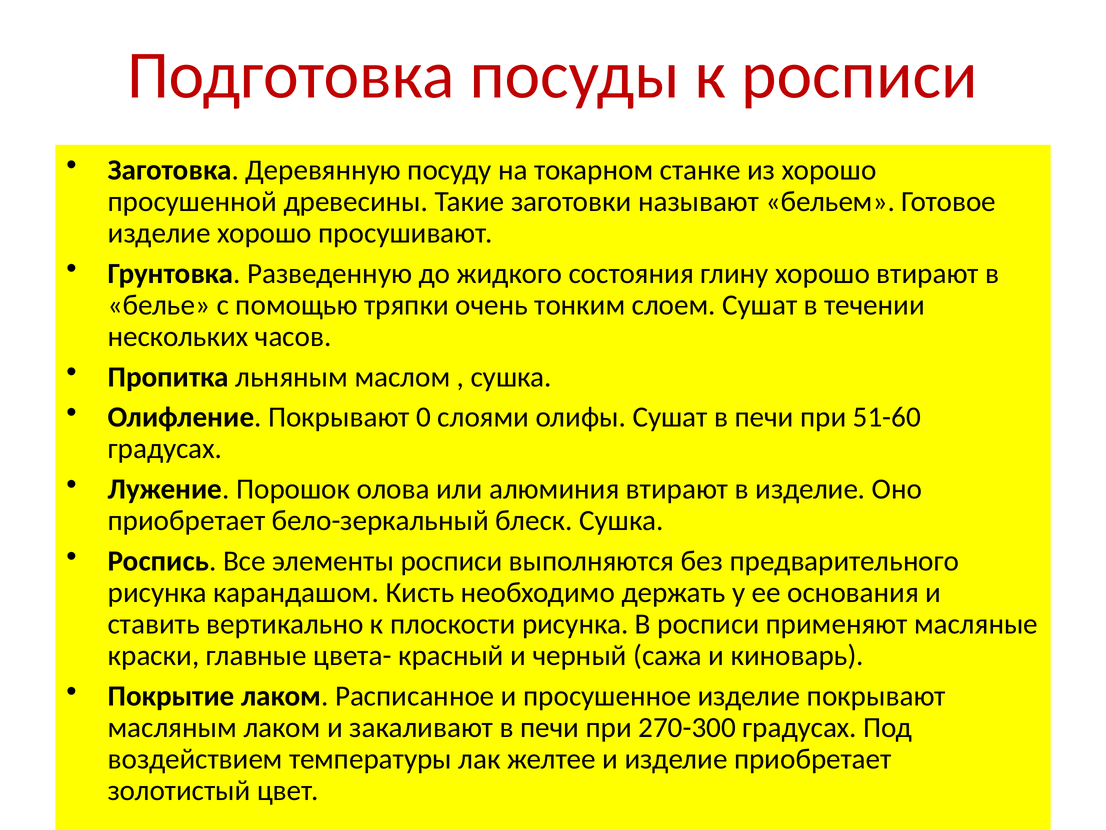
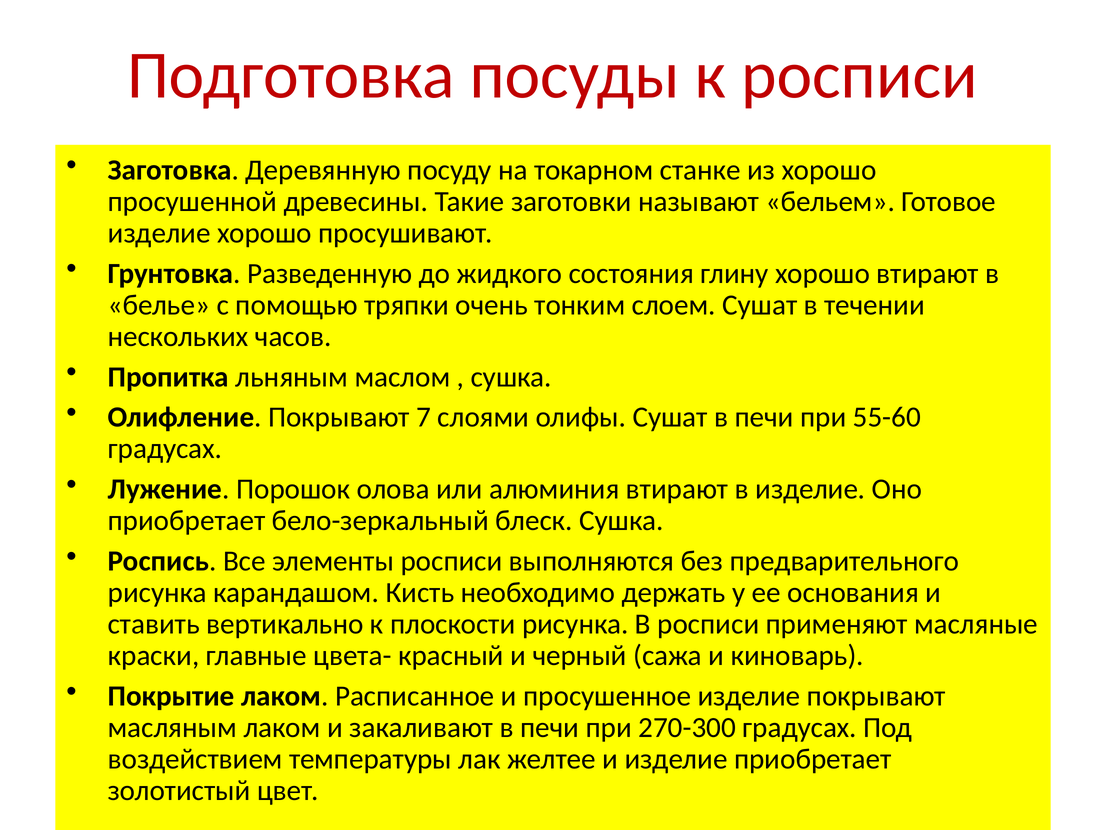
0: 0 -> 7
51-60: 51-60 -> 55-60
